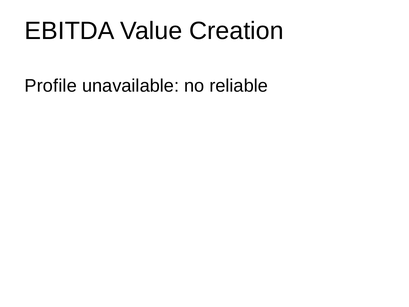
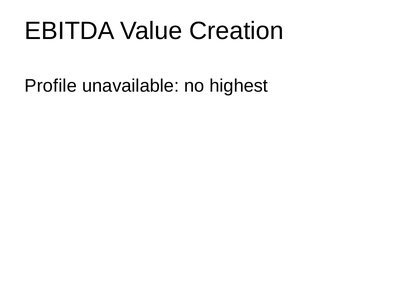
reliable: reliable -> highest
